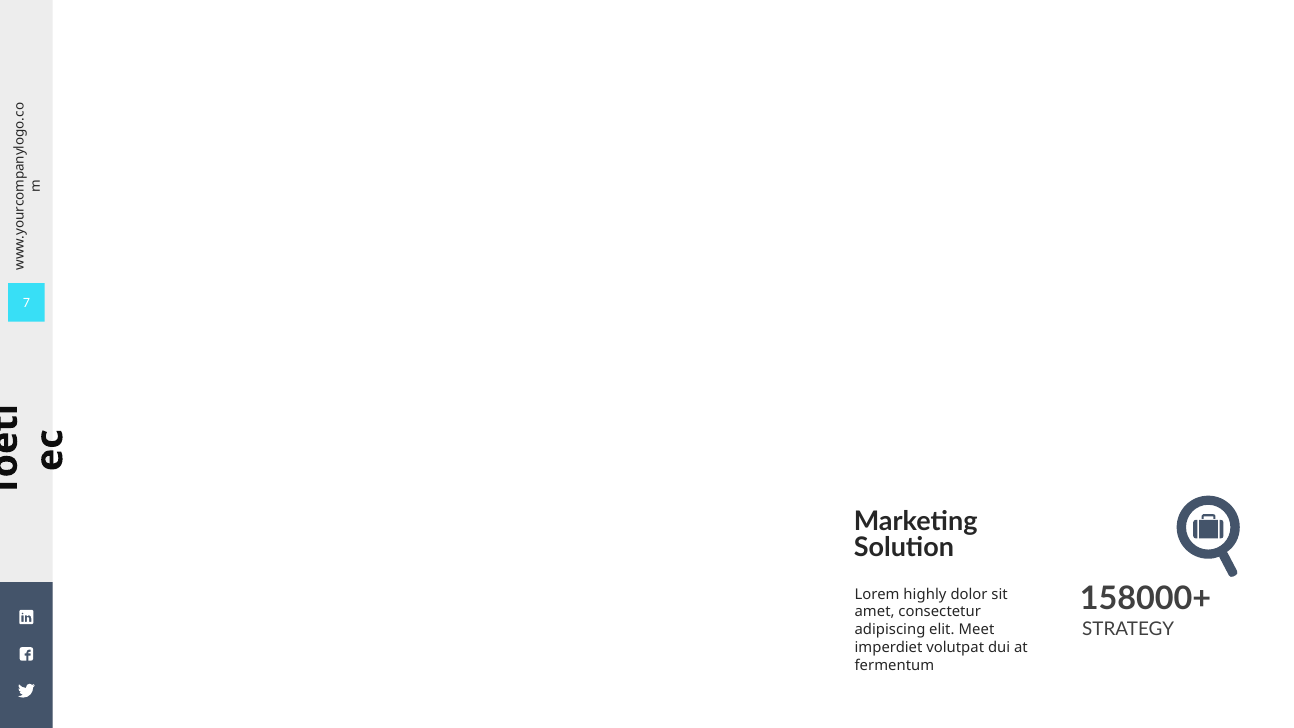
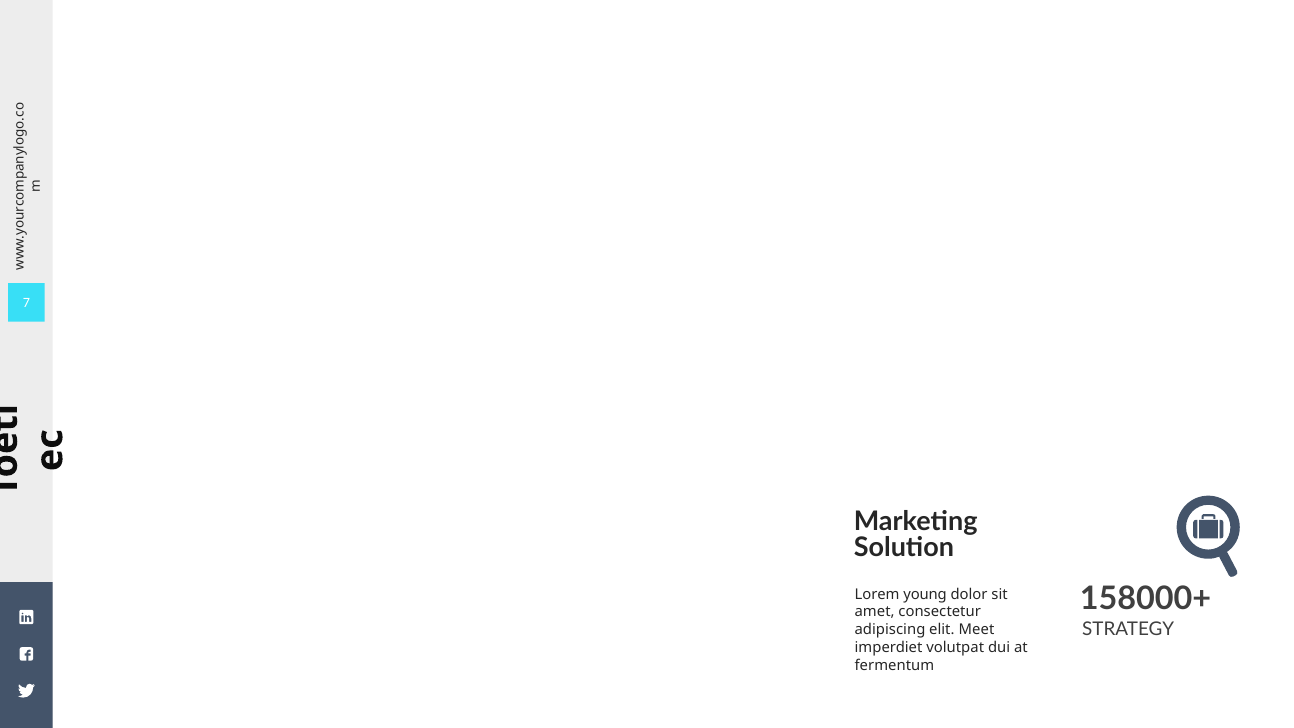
highly: highly -> young
